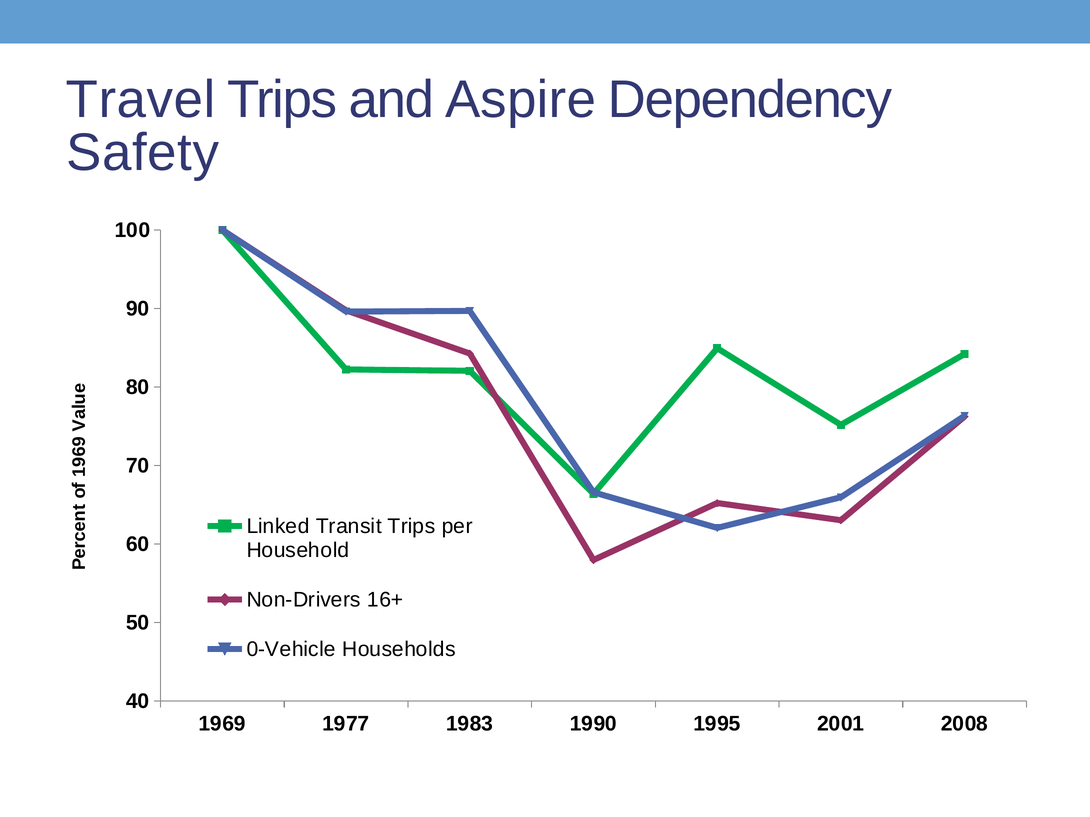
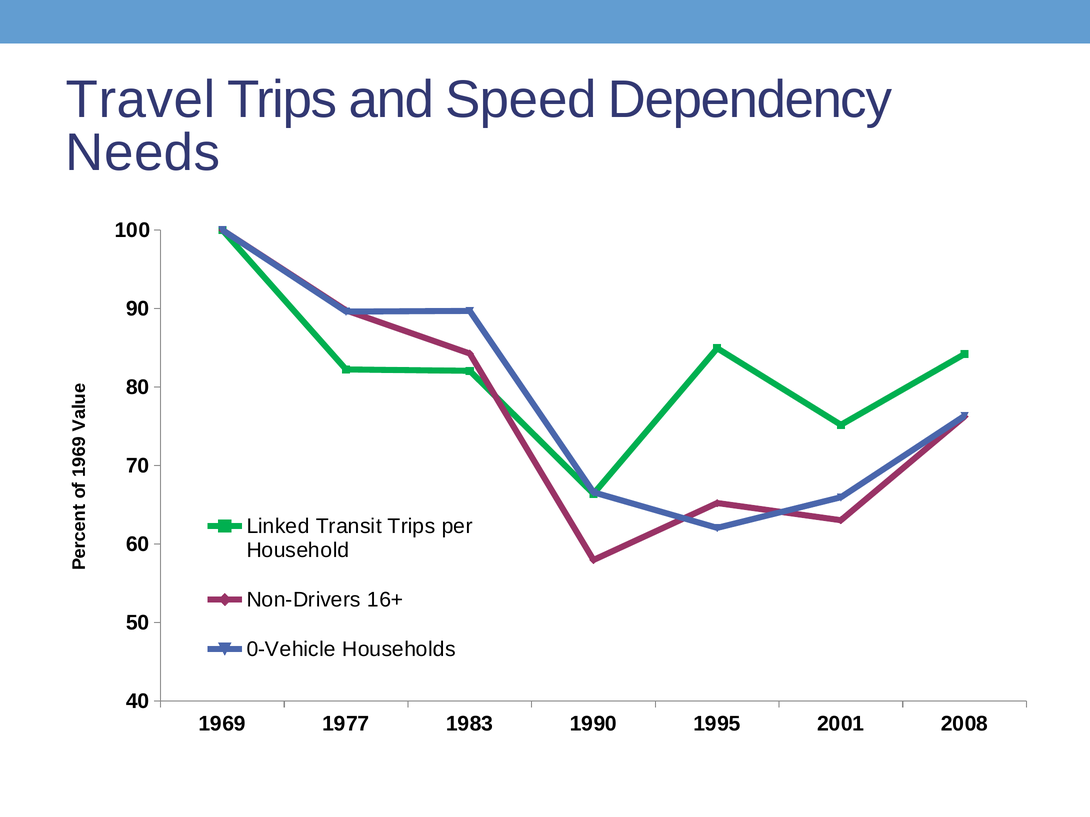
Aspire: Aspire -> Speed
Safety: Safety -> Needs
